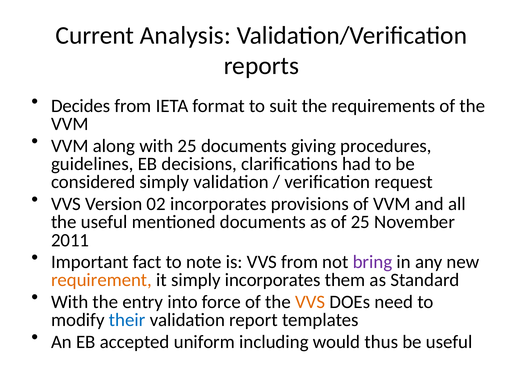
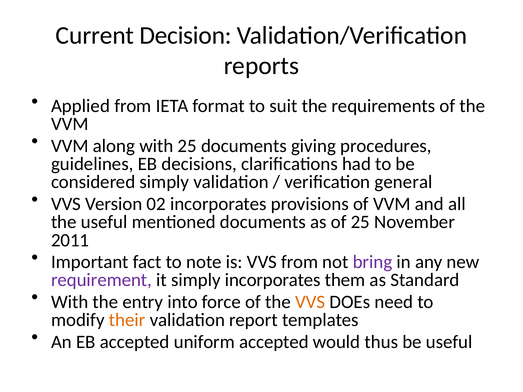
Analysis: Analysis -> Decision
Decides: Decides -> Applied
request: request -> general
requirement colour: orange -> purple
their colour: blue -> orange
uniform including: including -> accepted
